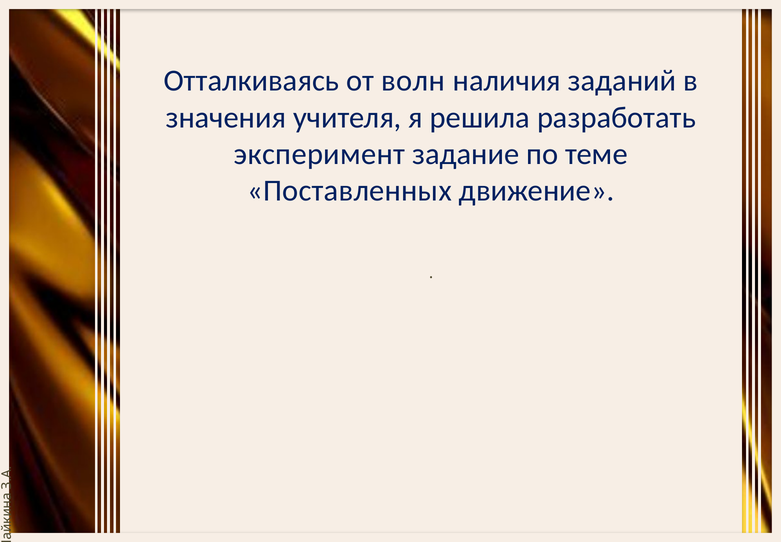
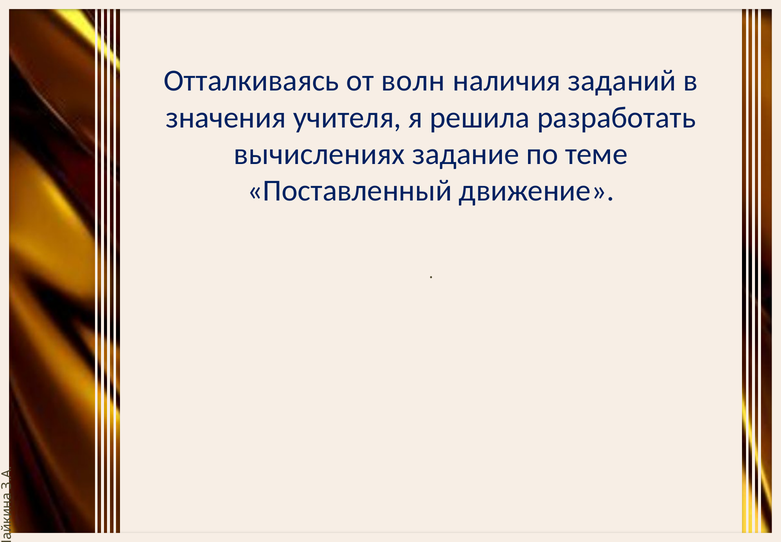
эксперимент: эксперимент -> вычислениях
Поставленных: Поставленных -> Поставленный
